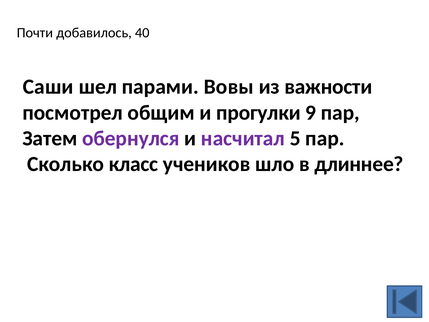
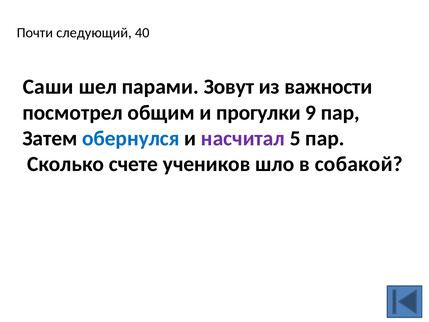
добавилось: добавилось -> следующий
Вовы: Вовы -> Зовут
обернулся colour: purple -> blue
класс: класс -> счете
длиннее: длиннее -> собакой
